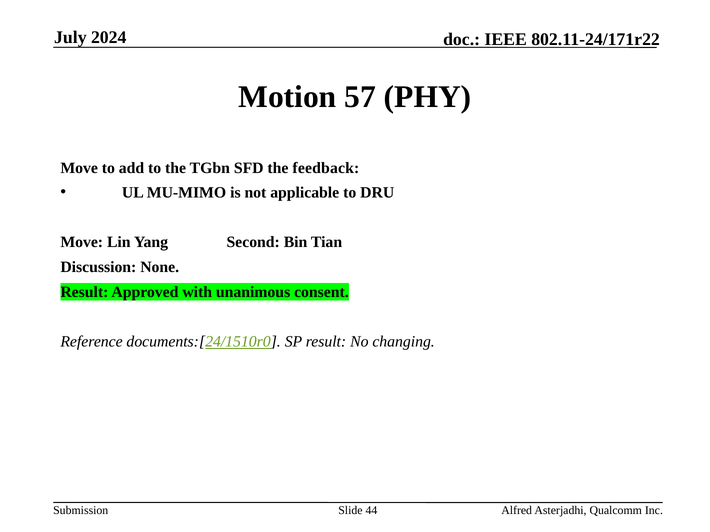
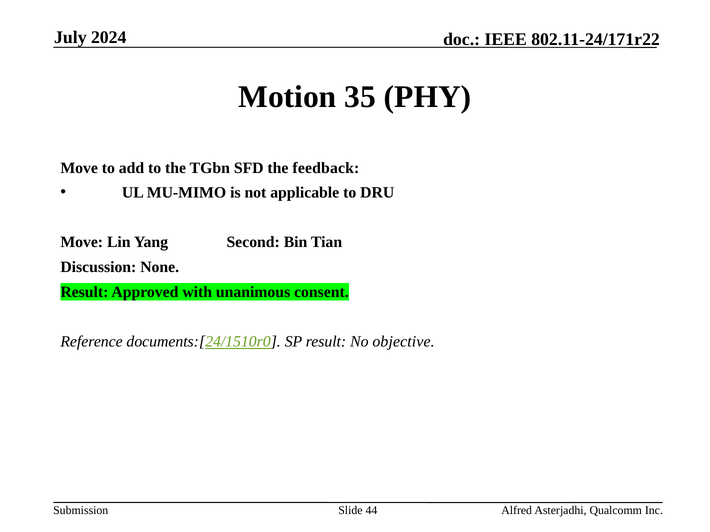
57: 57 -> 35
changing: changing -> objective
